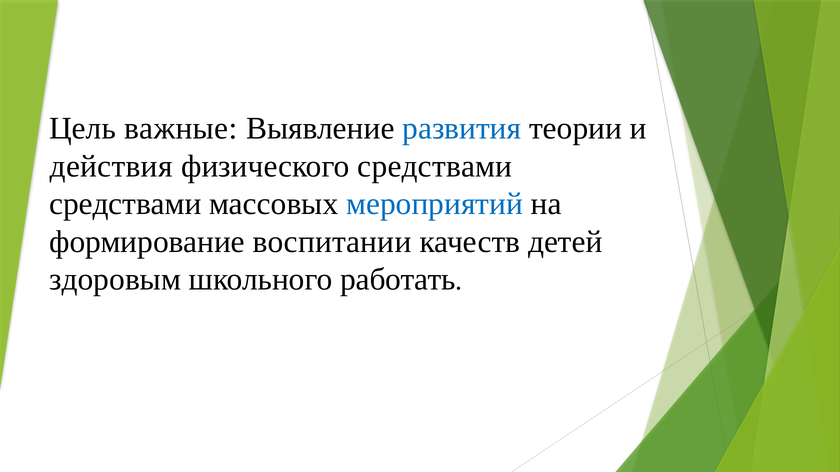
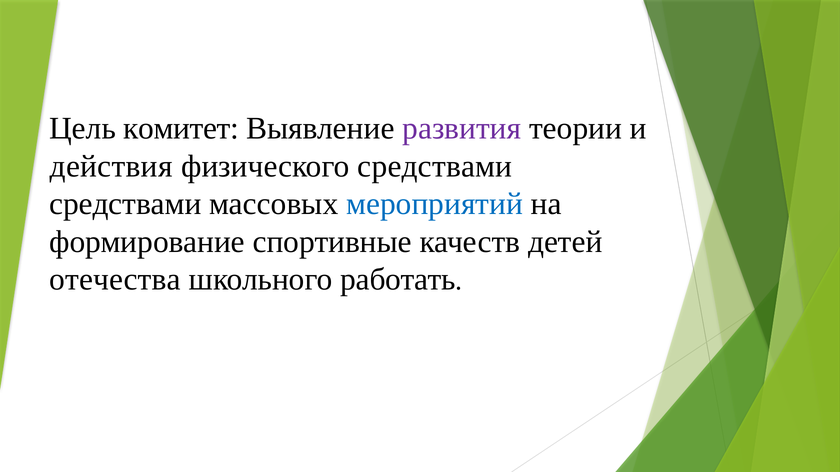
важные: важные -> комитет
развития colour: blue -> purple
воспитании: воспитании -> спортивные
здоровым: здоровым -> отечества
